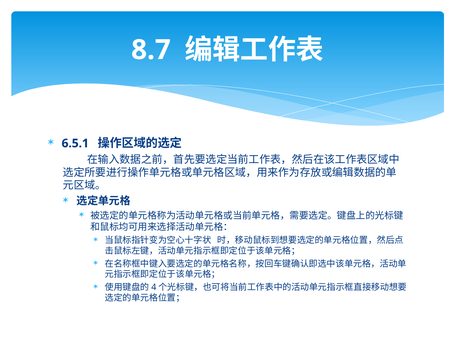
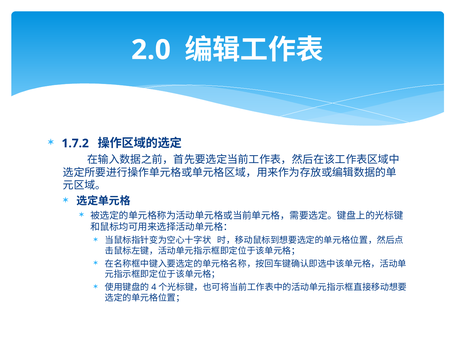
8.7: 8.7 -> 2.0
6.5.1: 6.5.1 -> 1.7.2
